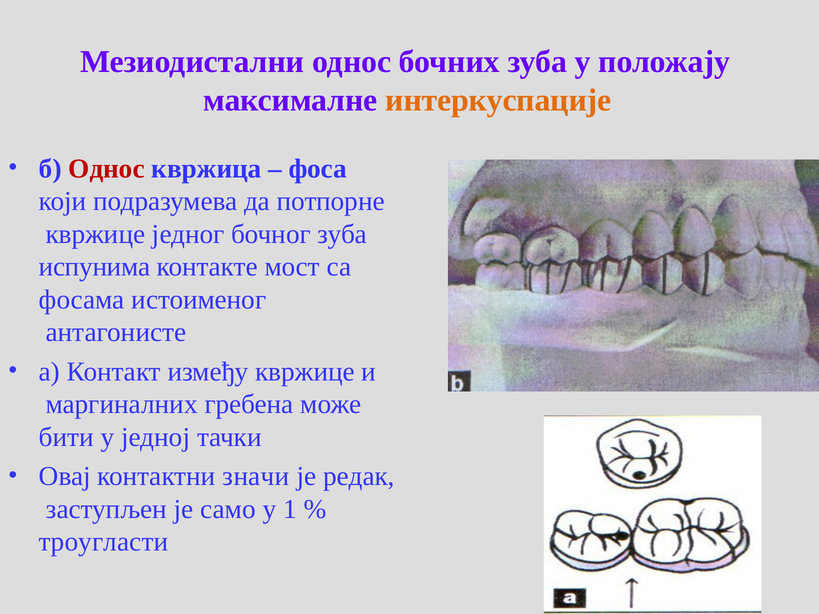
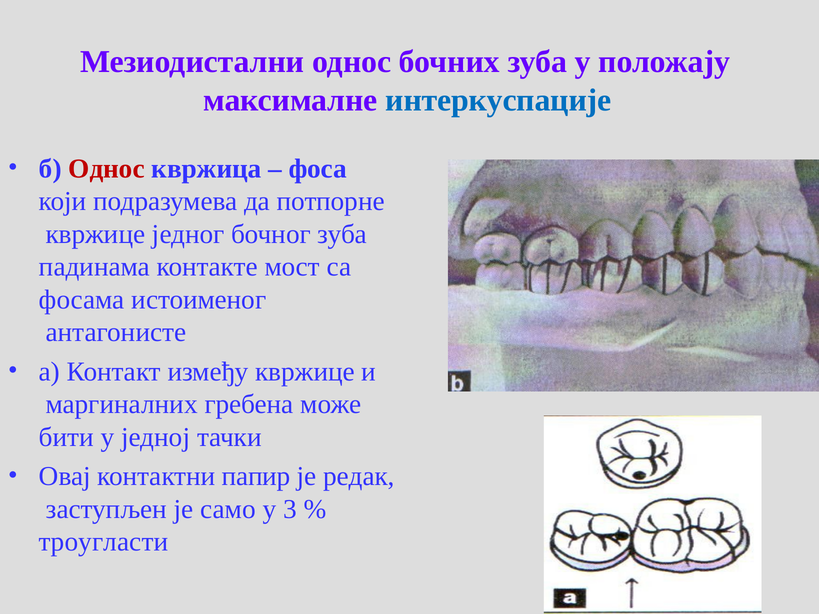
интеркуспације colour: orange -> blue
испунима: испунима -> падинама
значи: значи -> папир
1: 1 -> 3
